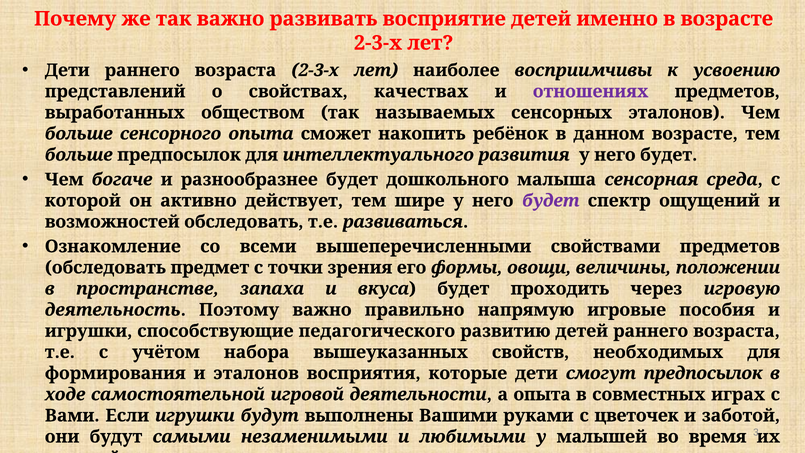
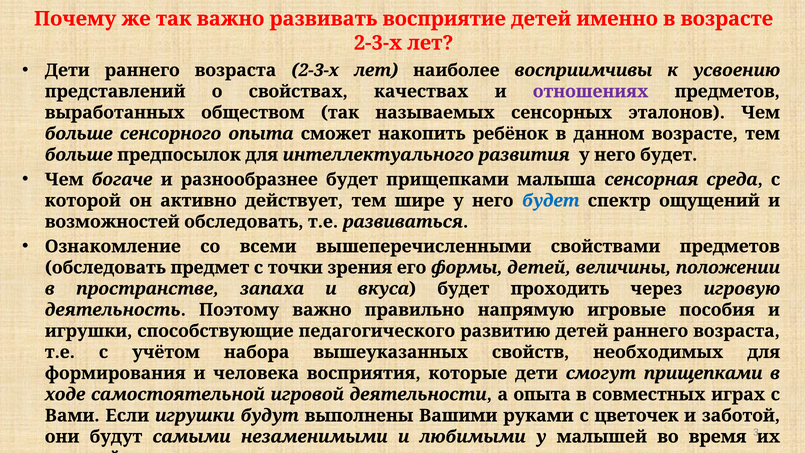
будет дошкольного: дошкольного -> прищепками
будет at (551, 201) colour: purple -> blue
формы овощи: овощи -> детей
и эталонов: эталонов -> человека
смогут предпосылок: предпосылок -> прищепками
